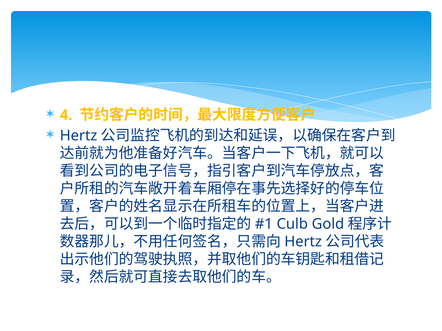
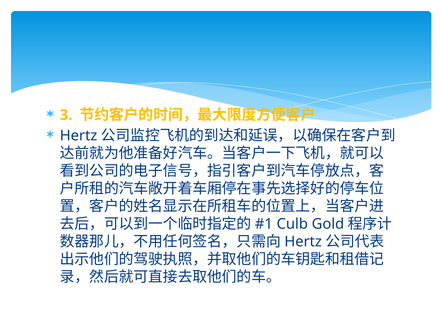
4: 4 -> 3
